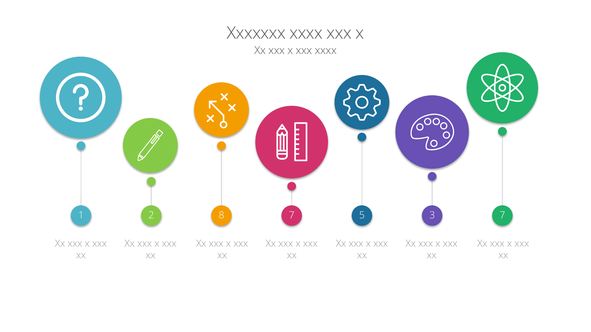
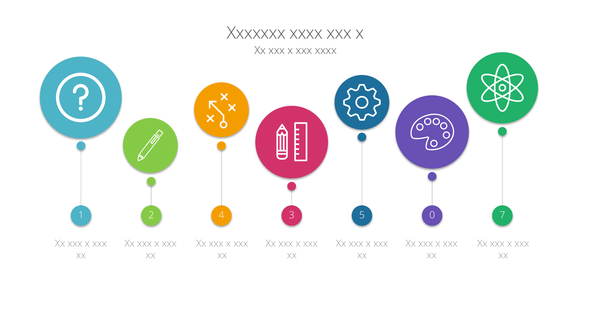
8: 8 -> 4
1 7: 7 -> 3
3: 3 -> 0
